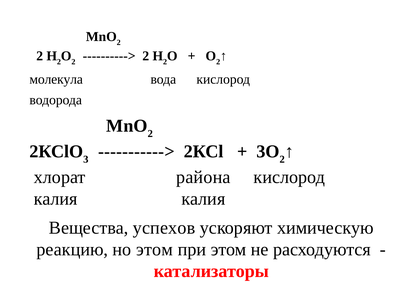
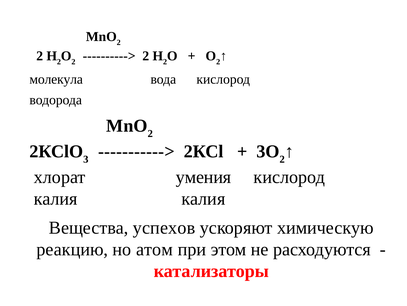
района: района -> умения
но этом: этом -> атом
